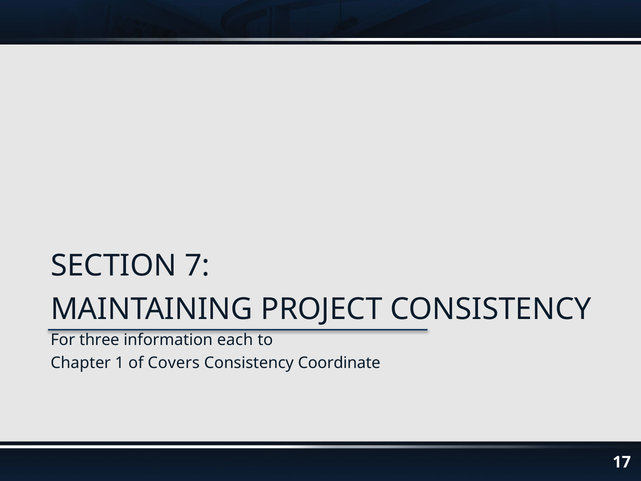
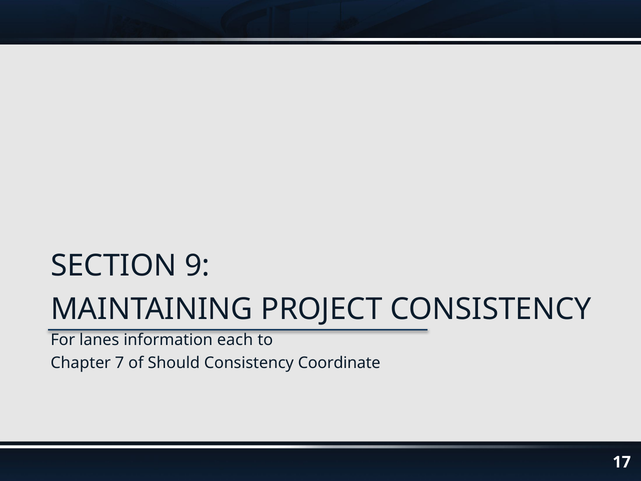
7: 7 -> 9
three: three -> lanes
1: 1 -> 7
Covers: Covers -> Should
